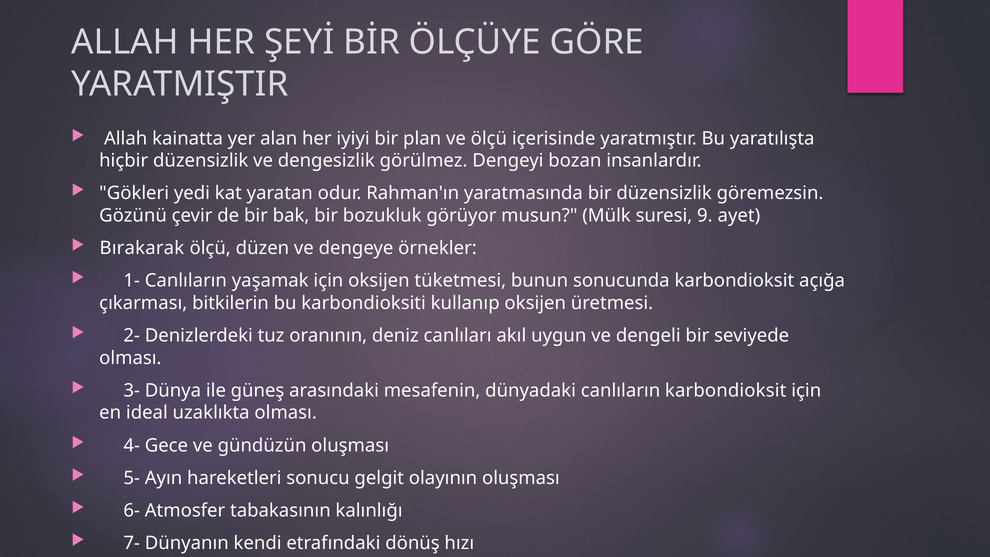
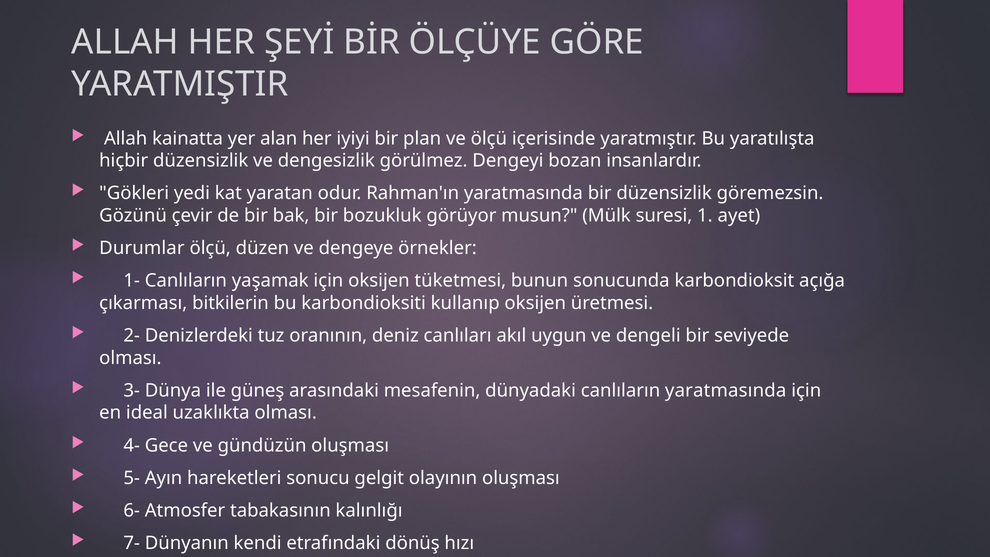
9: 9 -> 1
Bırakarak: Bırakarak -> Durumlar
canlıların karbondioksit: karbondioksit -> yaratmasında
